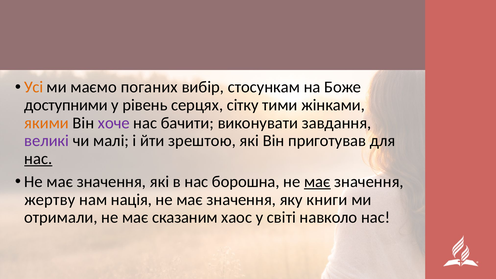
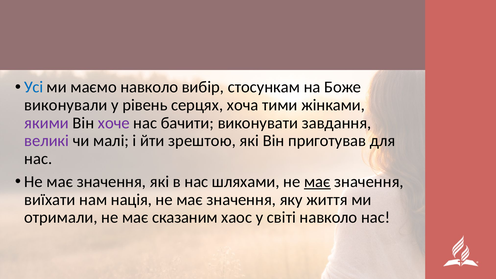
Усі colour: orange -> blue
маємо поганих: поганих -> навколо
доступними: доступними -> виконували
сітку: сітку -> хоча
якими colour: orange -> purple
нас at (38, 159) underline: present -> none
борошна: борошна -> шляхами
жертву: жертву -> виїхати
книги: книги -> життя
